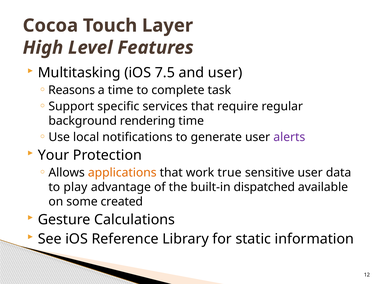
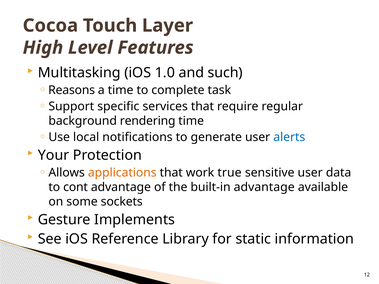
7.5: 7.5 -> 1.0
and user: user -> such
alerts colour: purple -> blue
play: play -> cont
built-in dispatched: dispatched -> advantage
created: created -> sockets
Calculations: Calculations -> Implements
